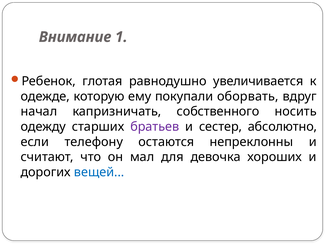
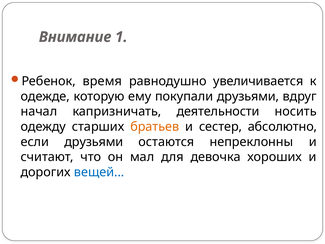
глотая: глотая -> время
покупали оборвать: оборвать -> друзьями
собственного: собственного -> деятельности
братьев colour: purple -> orange
если телефону: телефону -> друзьями
